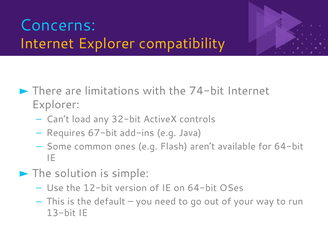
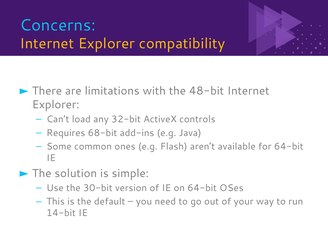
74-bit: 74-bit -> 48-bit
67-bit: 67-bit -> 68-bit
12-bit: 12-bit -> 30-bit
13-bit: 13-bit -> 14-bit
